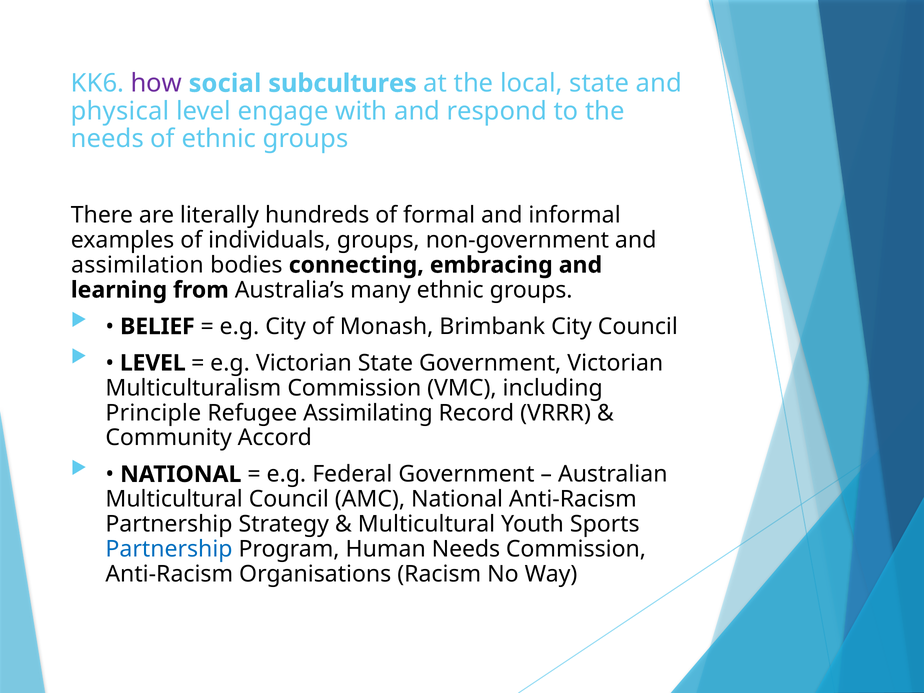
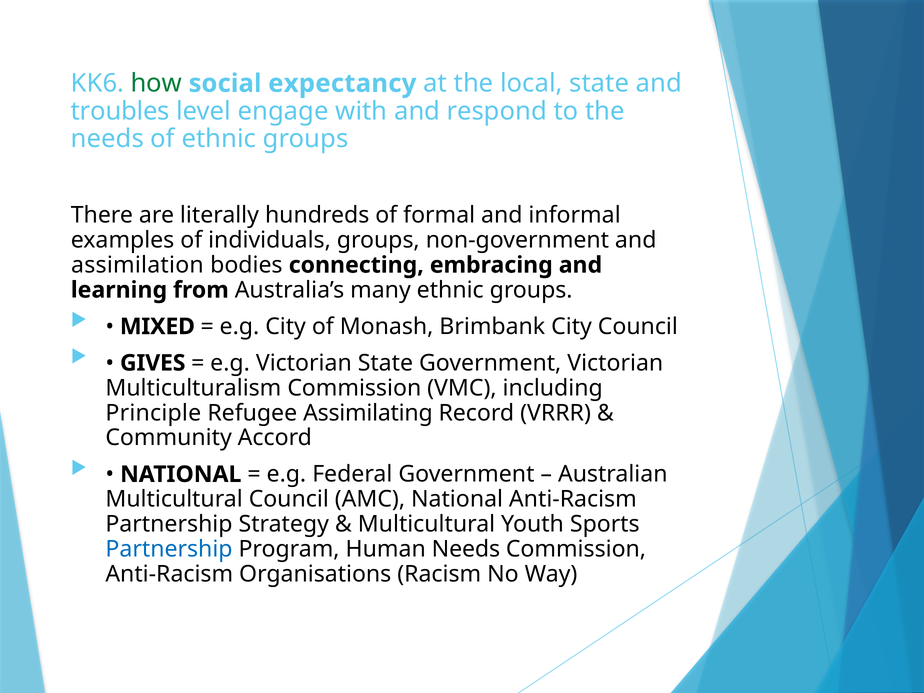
how colour: purple -> green
subcultures: subcultures -> expectancy
physical: physical -> troubles
BELIEF: BELIEF -> MIXED
LEVEL at (153, 363): LEVEL -> GIVES
